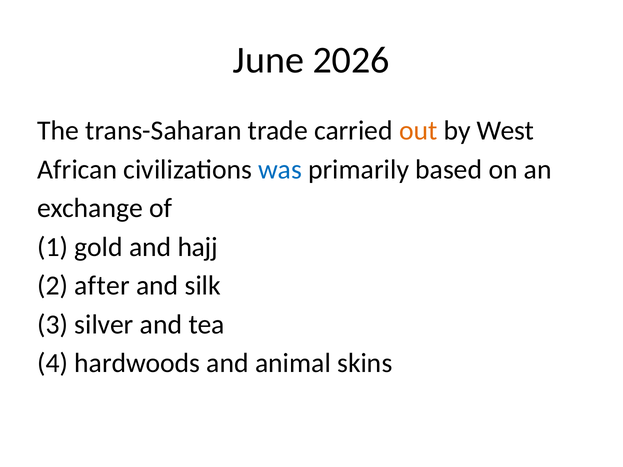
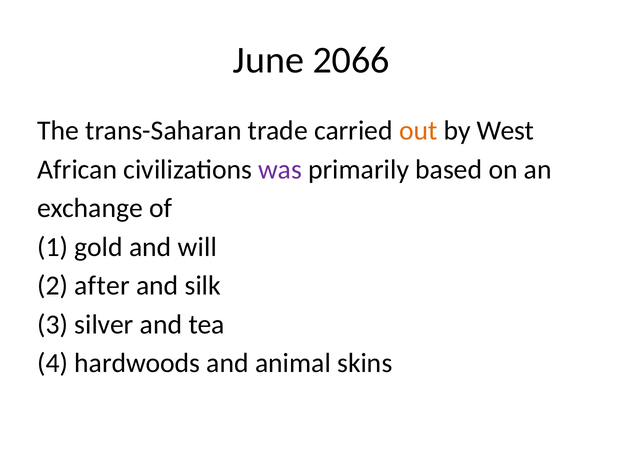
2026: 2026 -> 2066
was colour: blue -> purple
hajj: hajj -> will
